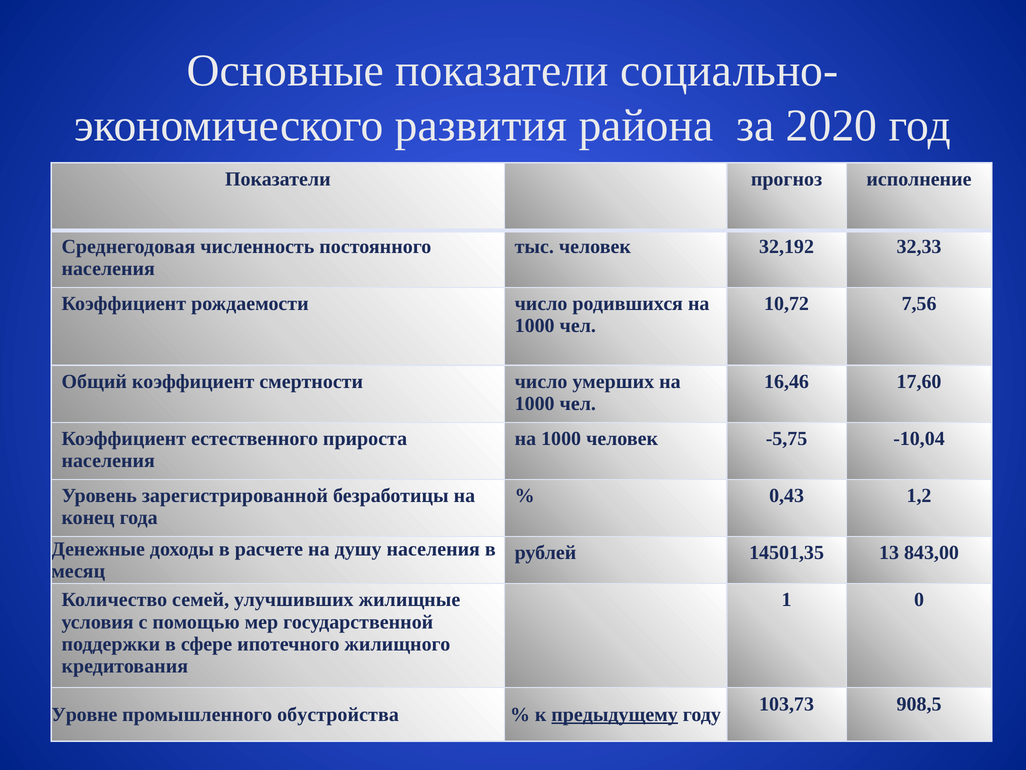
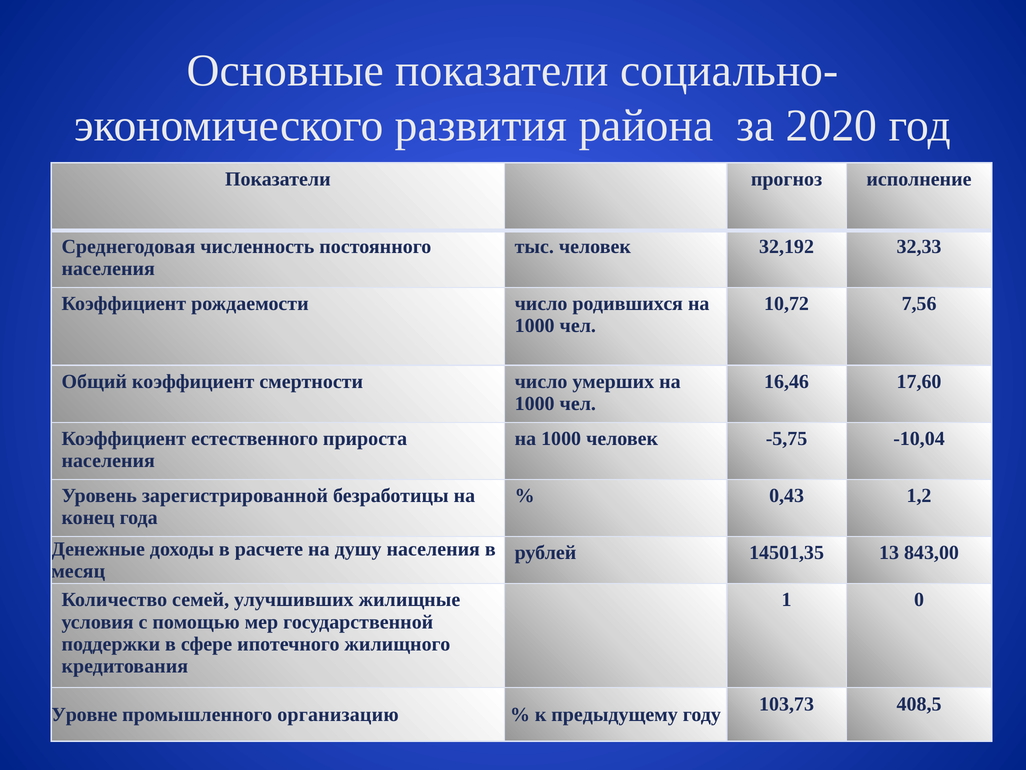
908,5: 908,5 -> 408,5
обустройства: обустройства -> организацию
предыдущему underline: present -> none
